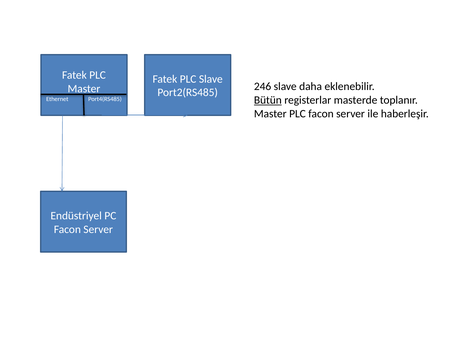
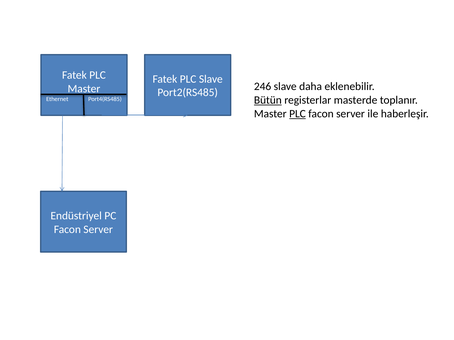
PLC at (297, 114) underline: none -> present
